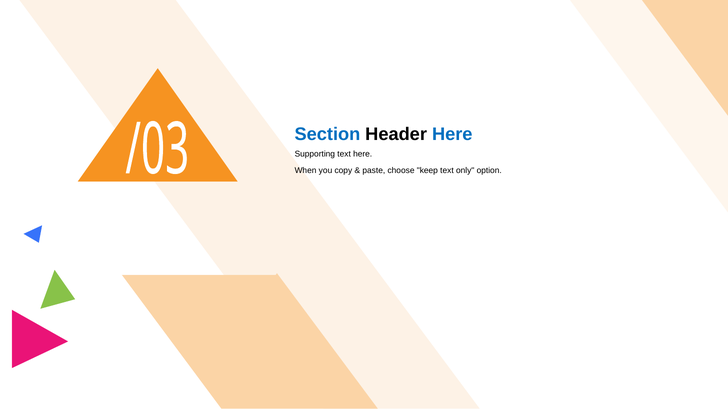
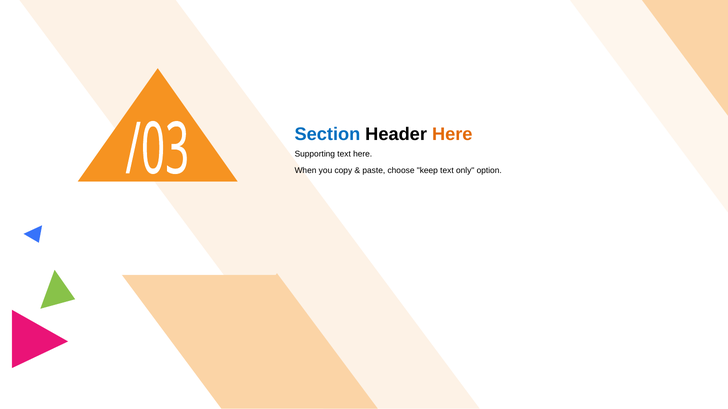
Here at (452, 134) colour: blue -> orange
